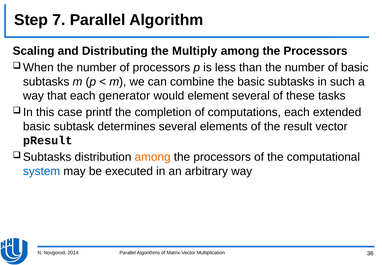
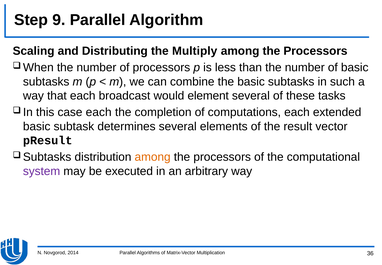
7: 7 -> 9
generator: generator -> broadcast
case printf: printf -> each
system colour: blue -> purple
